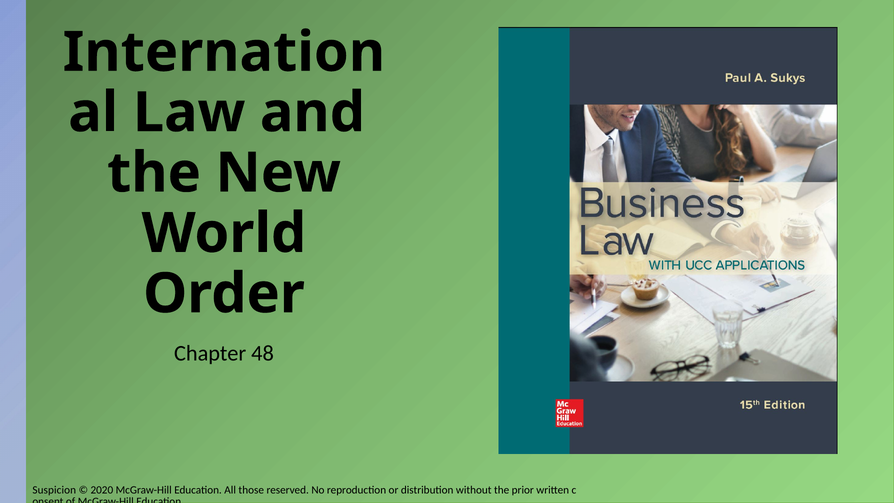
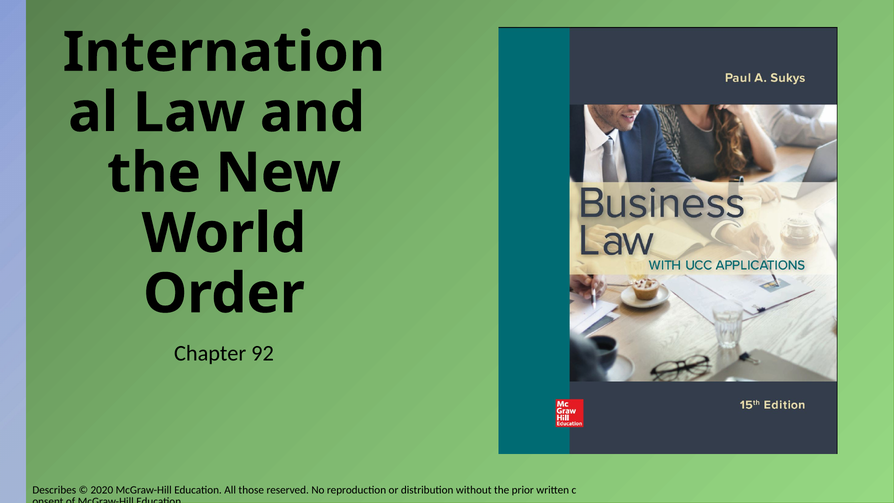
48: 48 -> 92
Suspicion: Suspicion -> Describes
